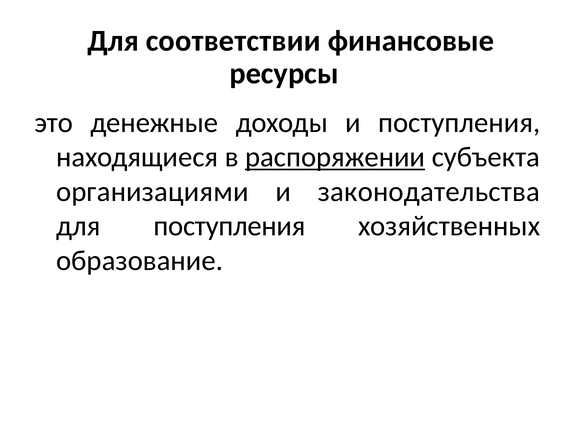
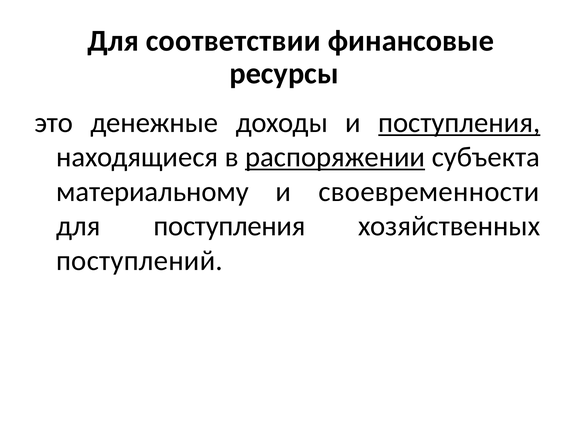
поступления at (459, 123) underline: none -> present
организациями: организациями -> материальному
законодательства: законодательства -> своевременности
образование: образование -> поступлений
